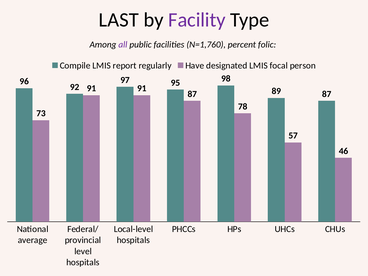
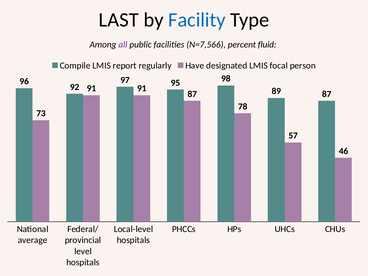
Facility colour: purple -> blue
N=1,760: N=1,760 -> N=7,566
folic: folic -> fluid
